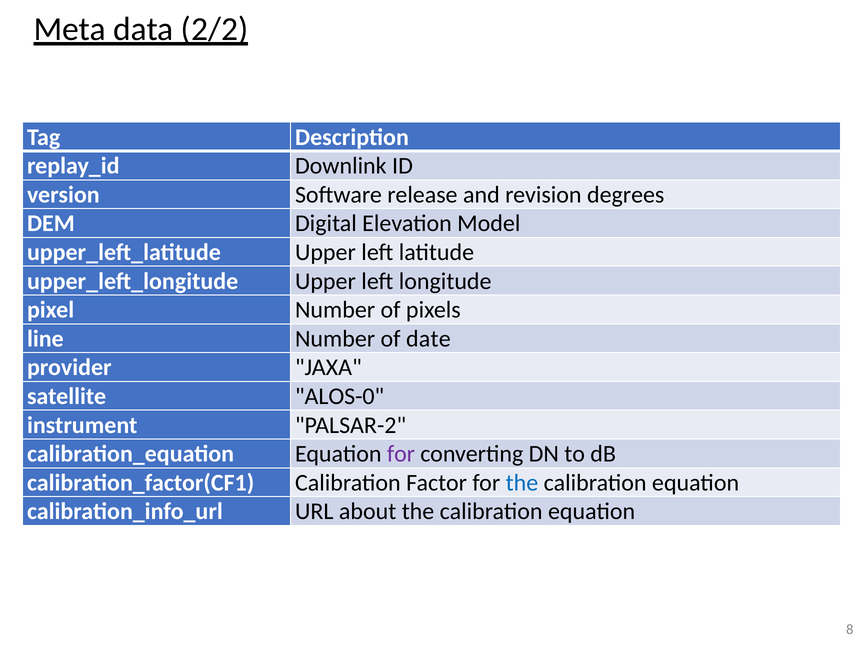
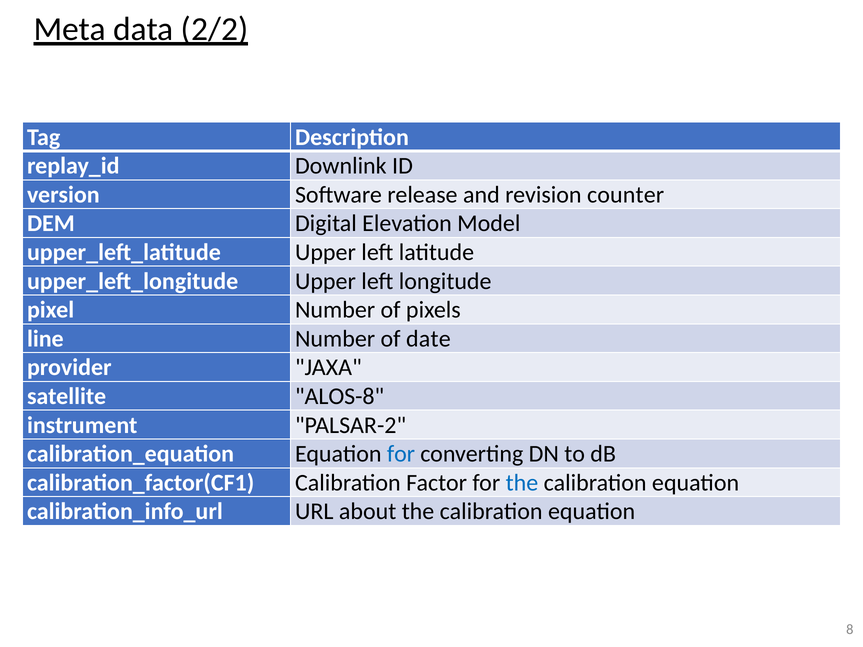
degrees: degrees -> counter
ALOS-0: ALOS-0 -> ALOS-8
for at (401, 454) colour: purple -> blue
